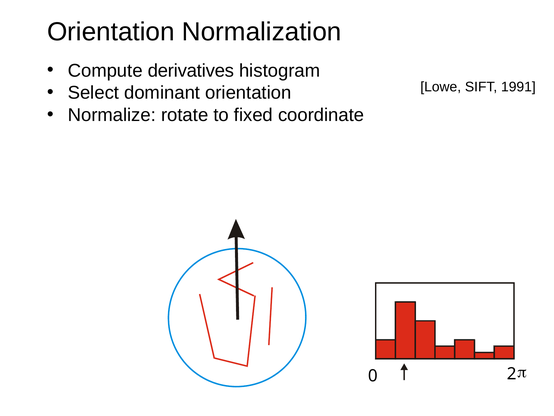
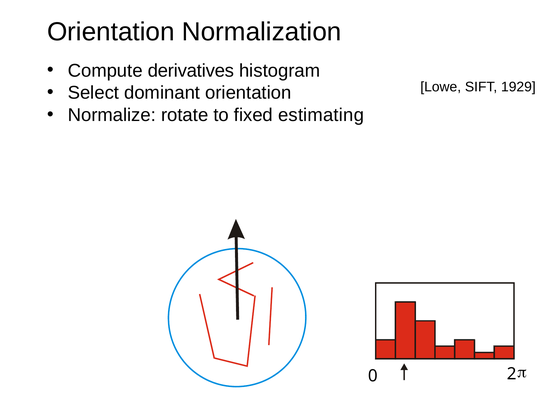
1991: 1991 -> 1929
coordinate: coordinate -> estimating
